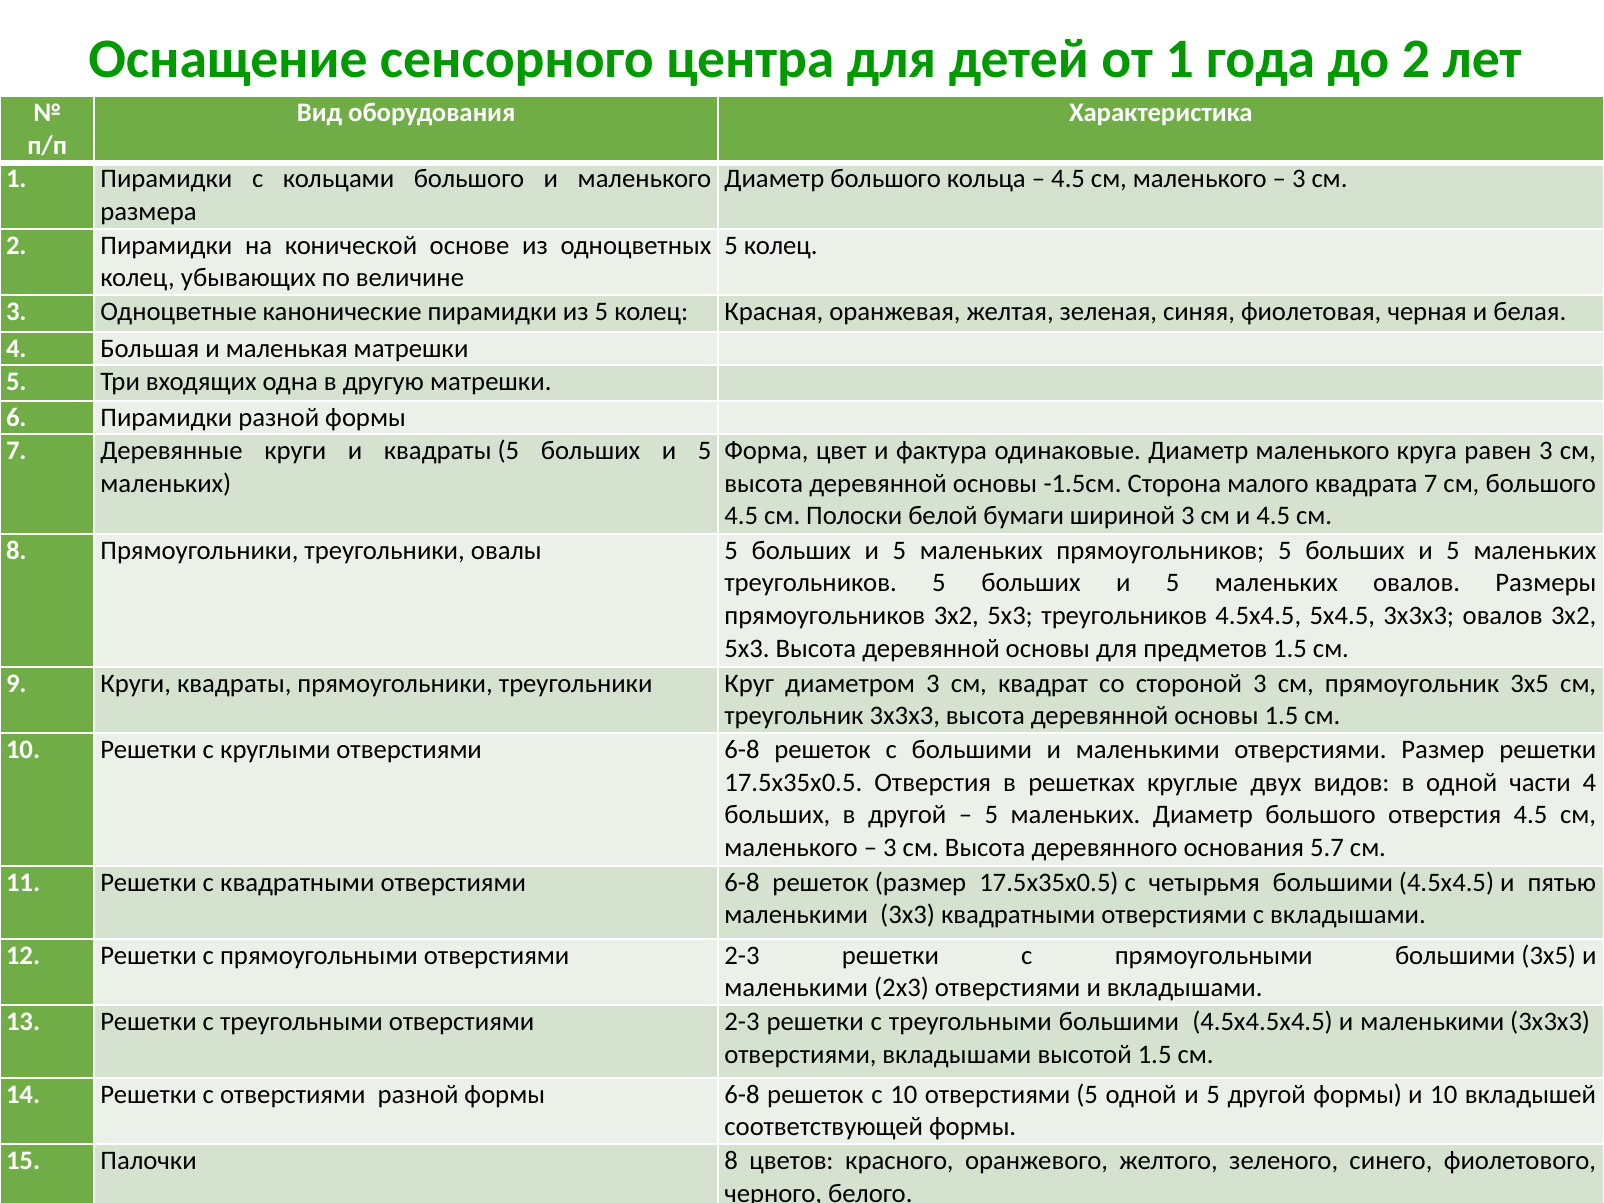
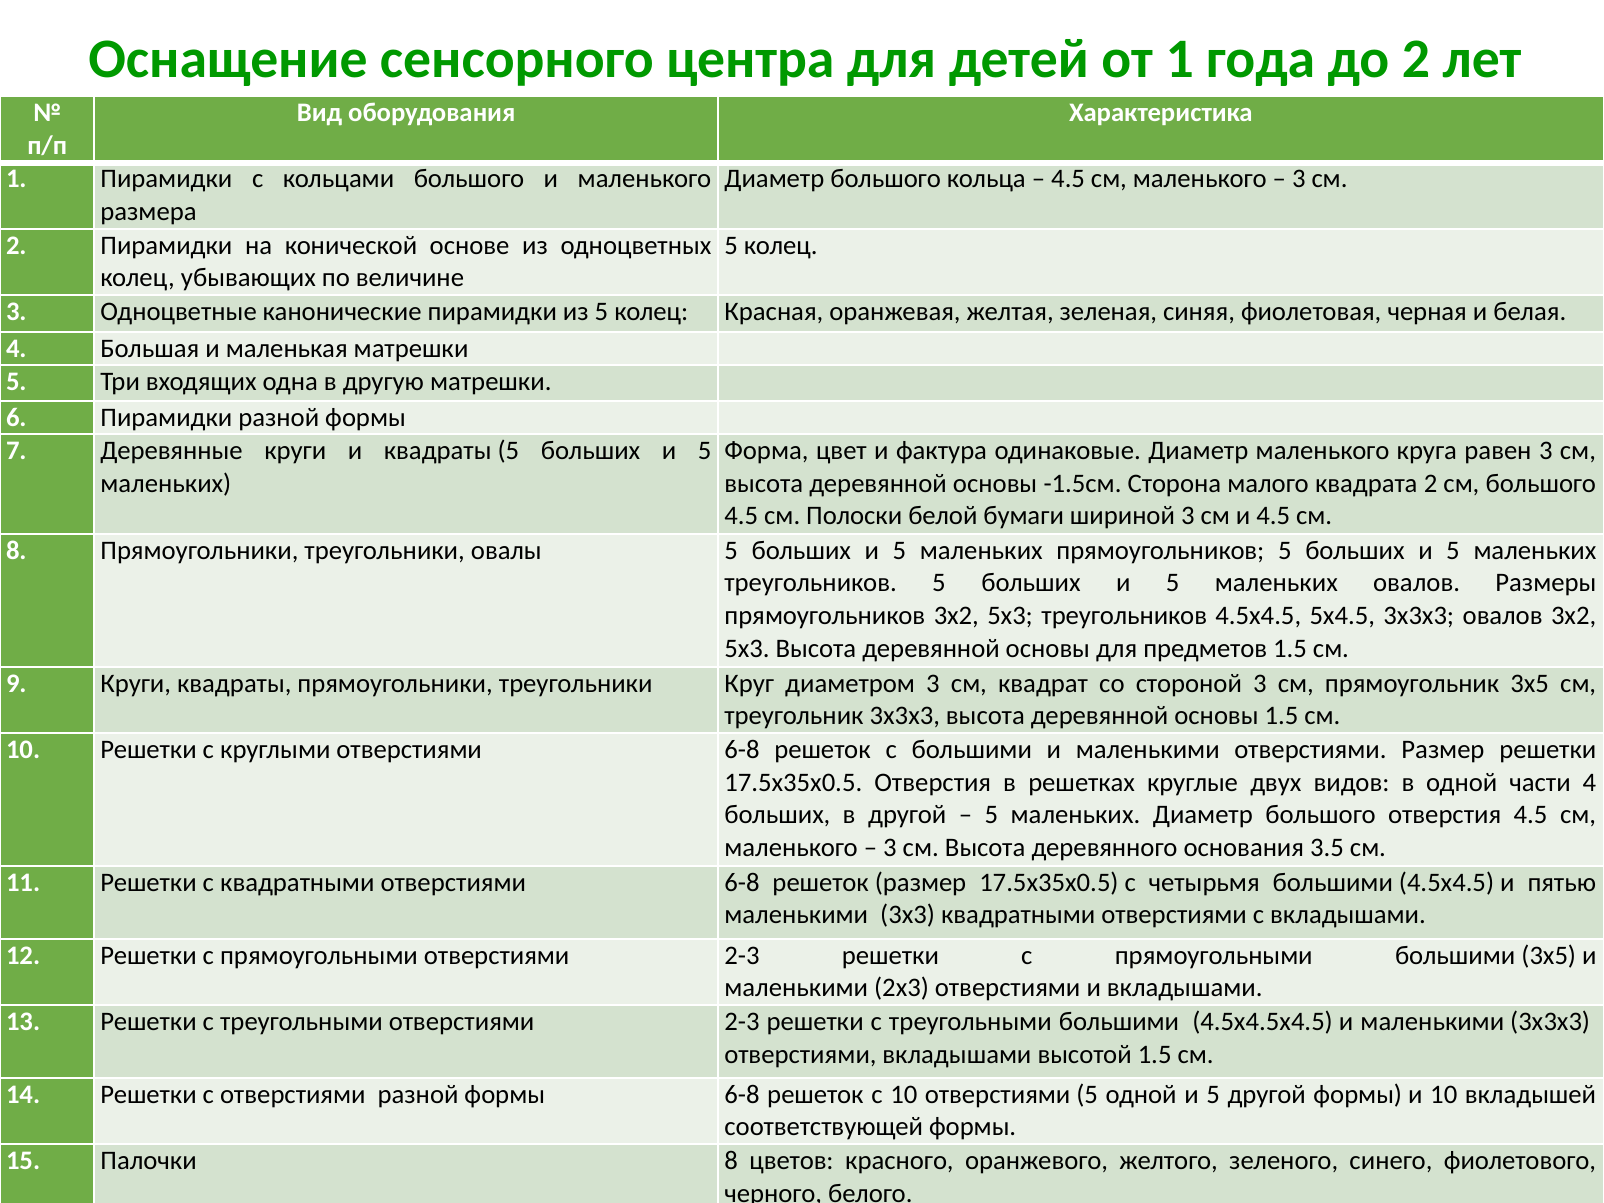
квадрата 7: 7 -> 2
5.7: 5.7 -> 3.5
